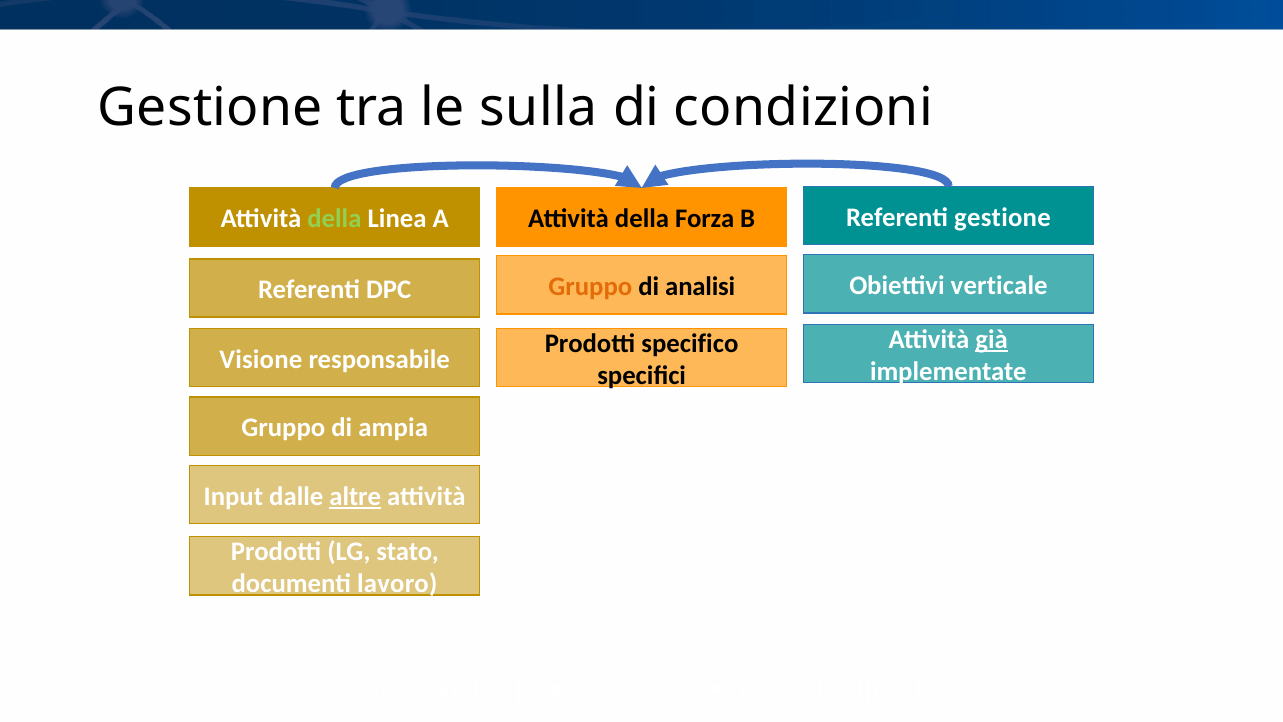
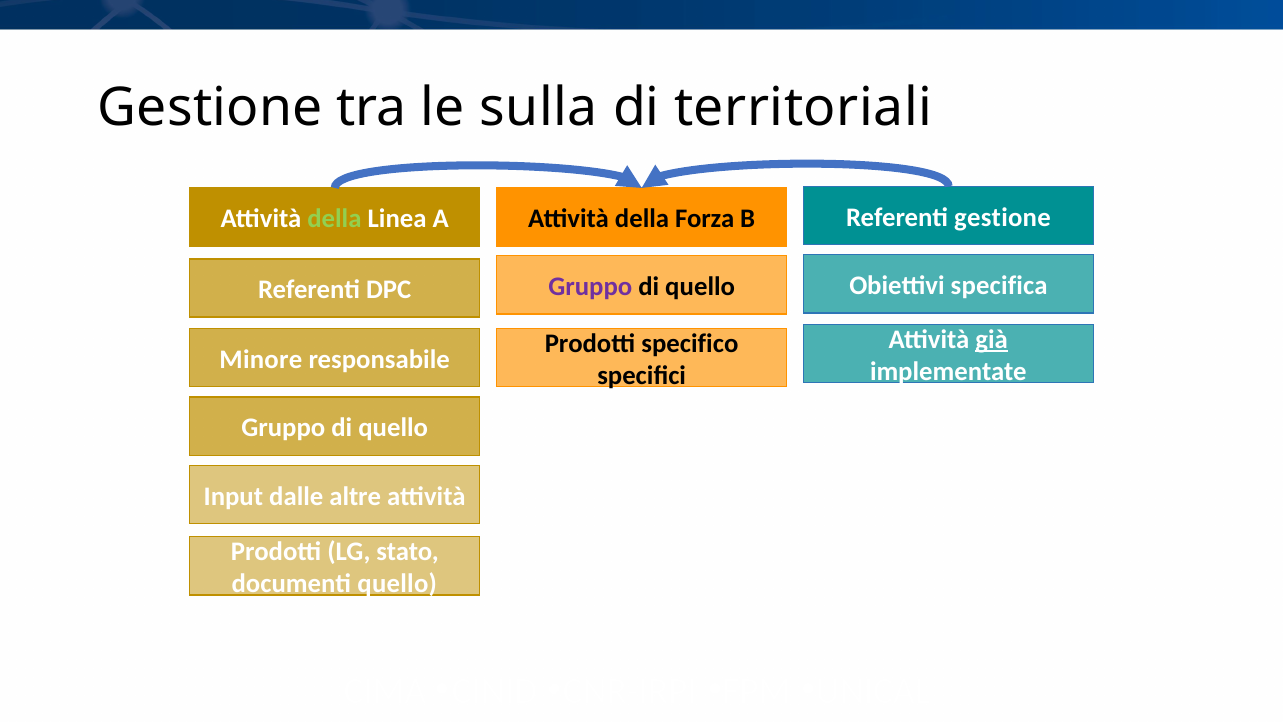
condizioni: condizioni -> territoriali
verticale: verticale -> specifica
Gruppo at (590, 287) colour: orange -> purple
analisi at (700, 287): analisi -> quello
Visione: Visione -> Minore
ampia at (393, 428): ampia -> quello
altre underline: present -> none
documenti lavoro: lavoro -> quello
